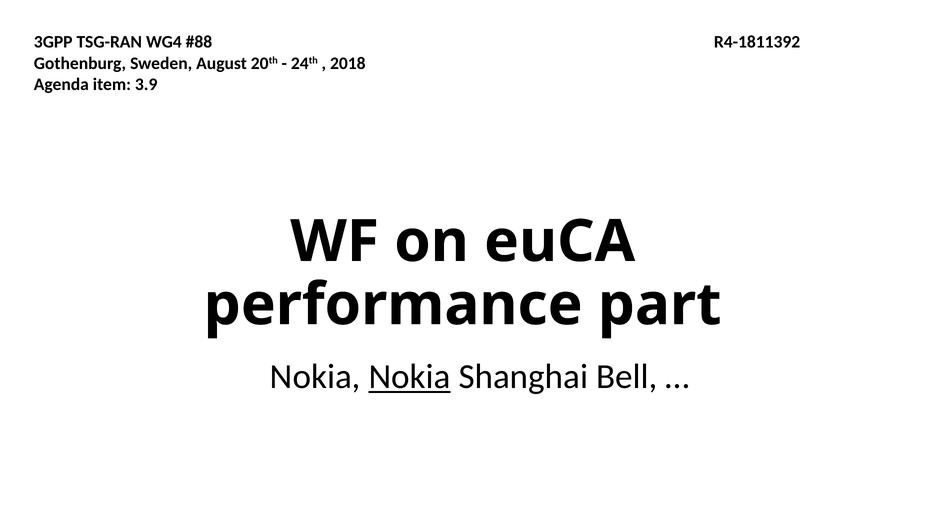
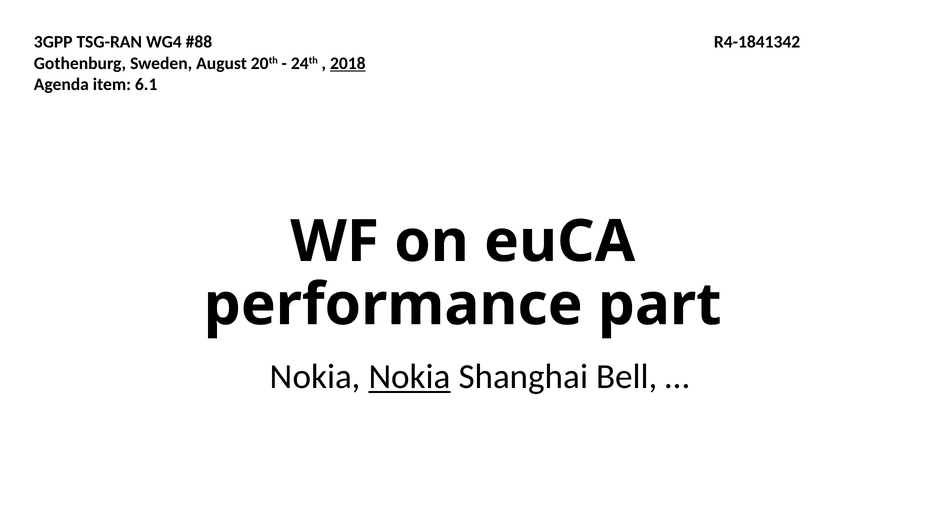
R4-1811392: R4-1811392 -> R4-1841342
2018 underline: none -> present
3.9: 3.9 -> 6.1
